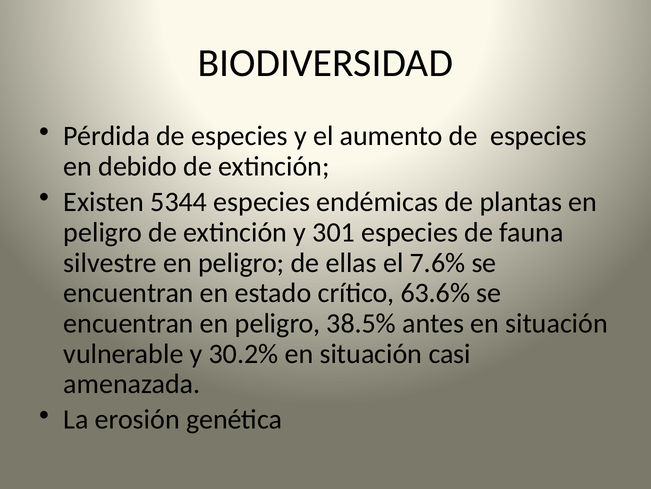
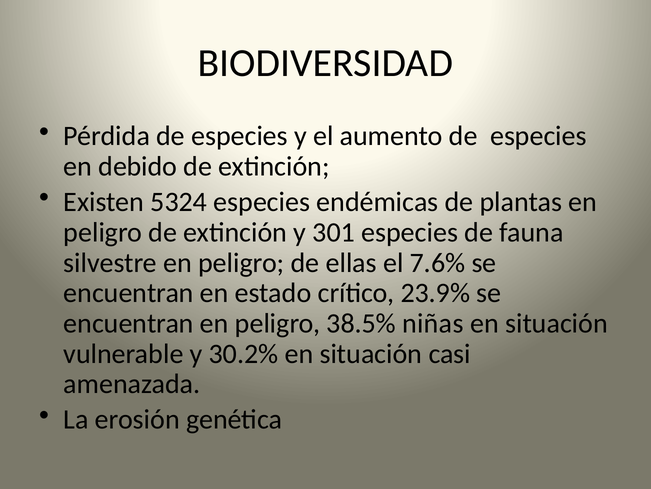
5344: 5344 -> 5324
63.6%: 63.6% -> 23.9%
antes: antes -> niñas
